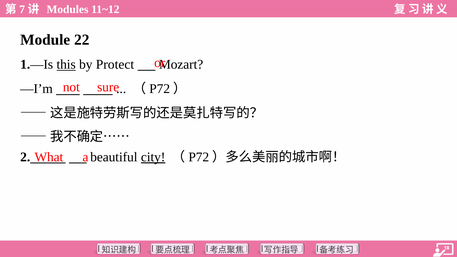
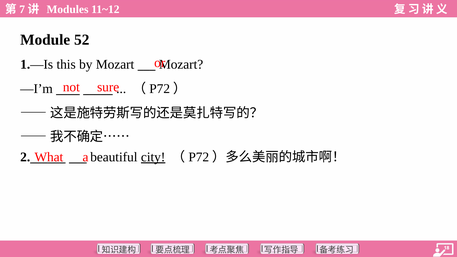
22: 22 -> 52
this underline: present -> none
by Protect: Protect -> Mozart
